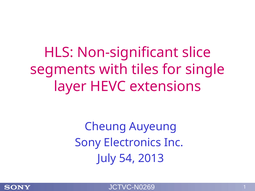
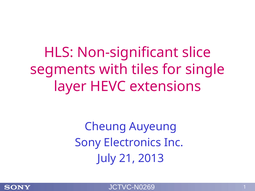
54: 54 -> 21
